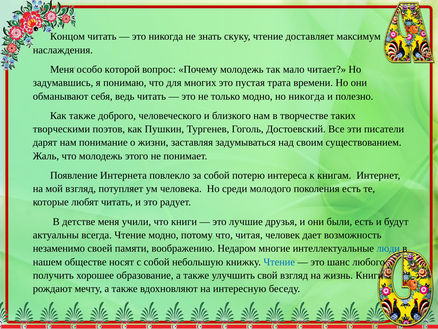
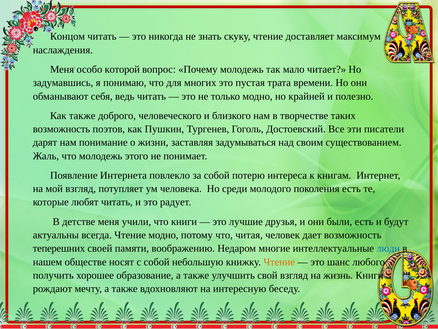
но никогда: никогда -> крайней
творческими at (61, 129): творческими -> возможность
незаменимо: незаменимо -> теперешних
Чтение at (279, 262) colour: blue -> orange
